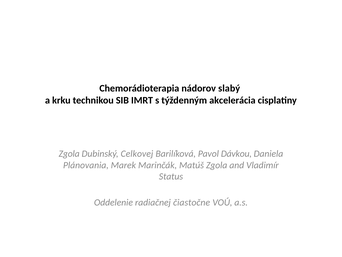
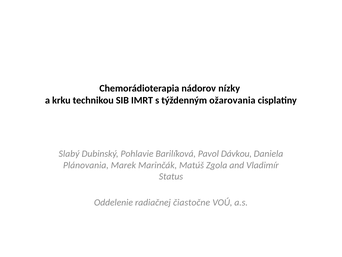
slabý: slabý -> nízky
akcelerácia: akcelerácia -> ožarovania
Zgola at (69, 153): Zgola -> Slabý
Celkovej: Celkovej -> Pohlavie
